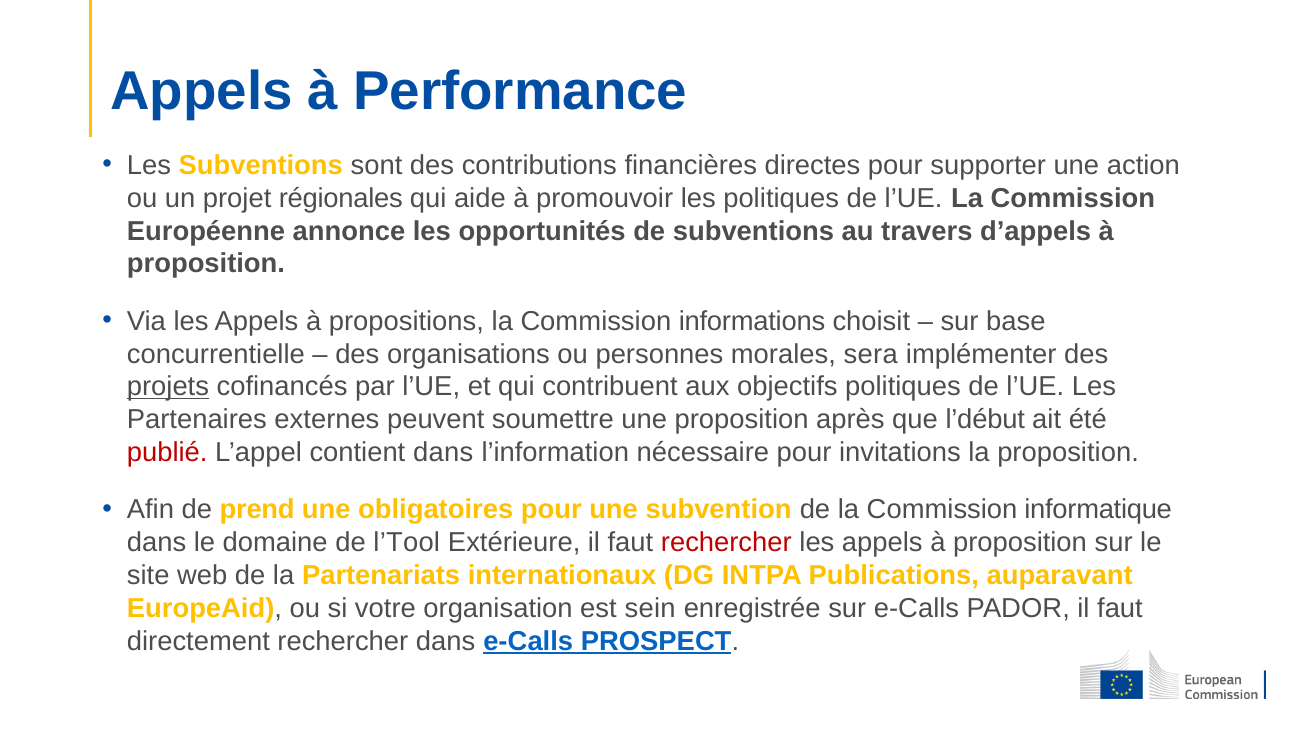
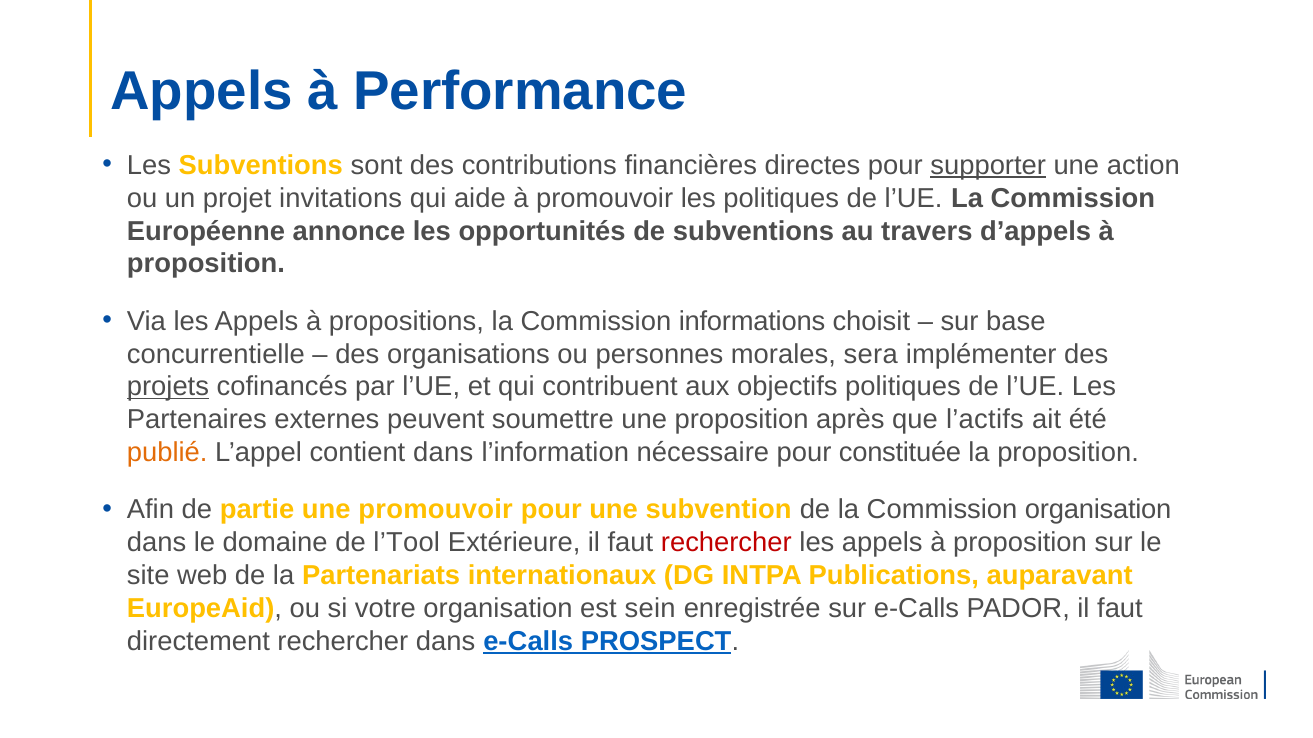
supporter underline: none -> present
régionales: régionales -> invitations
l’début: l’début -> l’actifs
publié colour: red -> orange
invitations: invitations -> constituée
prend: prend -> partie
une obligatoires: obligatoires -> promouvoir
Commission informatique: informatique -> organisation
